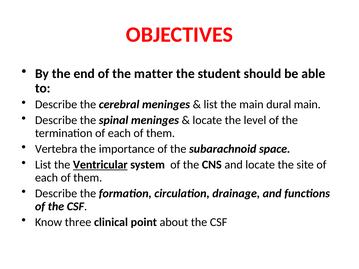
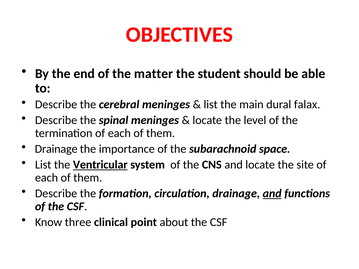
dural main: main -> falax
Vertebra at (56, 149): Vertebra -> Drainage
and at (272, 194) underline: none -> present
